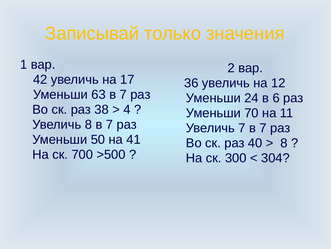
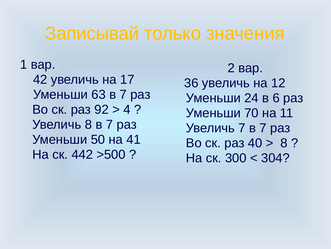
38: 38 -> 92
700: 700 -> 442
